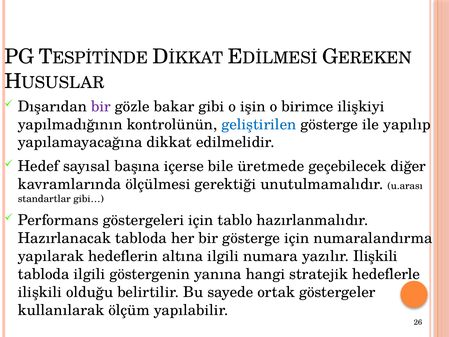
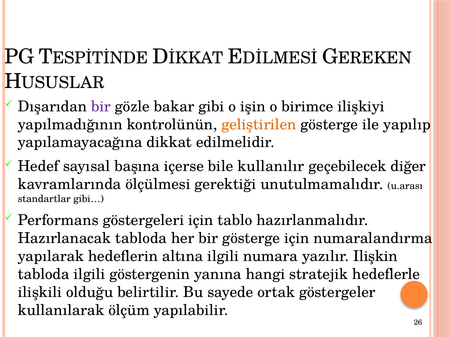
geliştirilen colour: blue -> orange
üretmede: üretmede -> kullanılır
yazılır Ilişkili: Ilişkili -> Ilişkin
